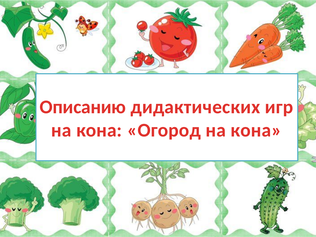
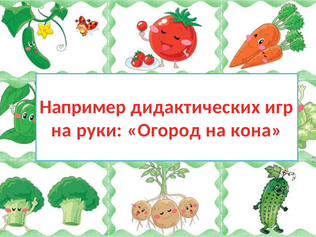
Описанию: Описанию -> Например
кона at (99, 130): кона -> руки
